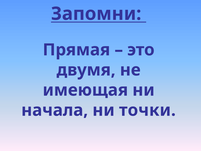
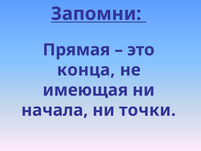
двумя: двумя -> конца
